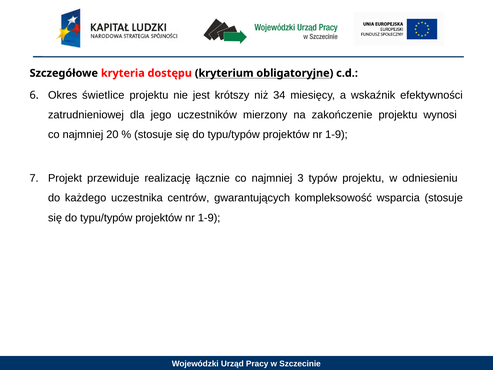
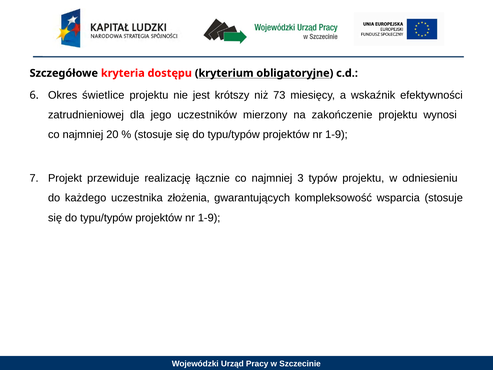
34: 34 -> 73
centrów: centrów -> złożenia
